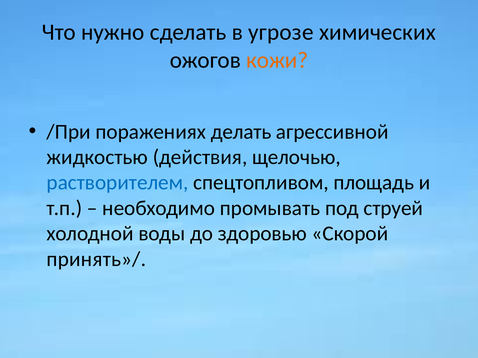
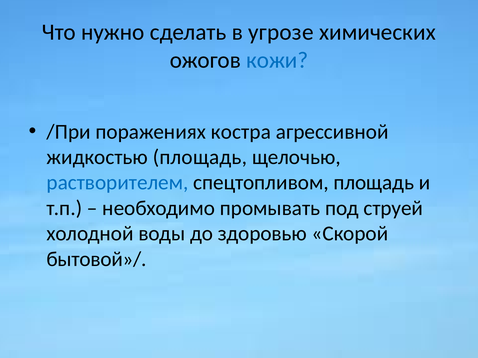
кожи colour: orange -> blue
делать: делать -> костра
жидкостью действия: действия -> площадь
принять»/: принять»/ -> бытовой»/
